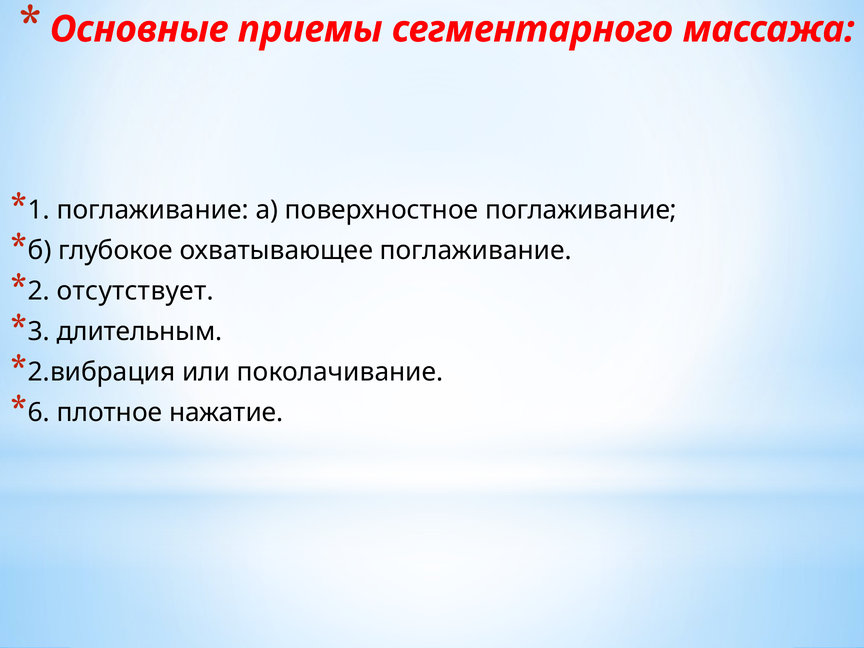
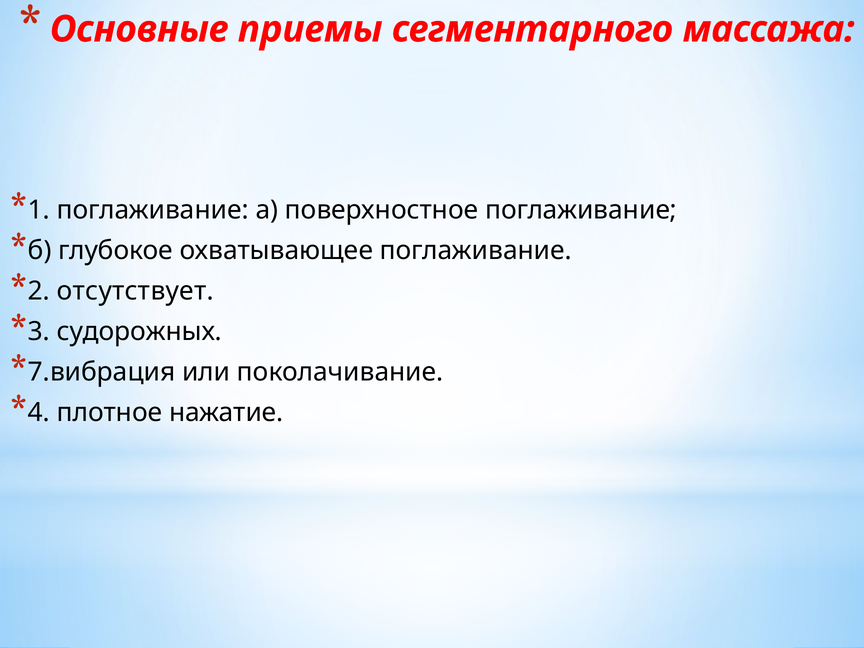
длительным: длительным -> судорожных
2.вибрация: 2.вибрация -> 7.вибрация
6: 6 -> 4
